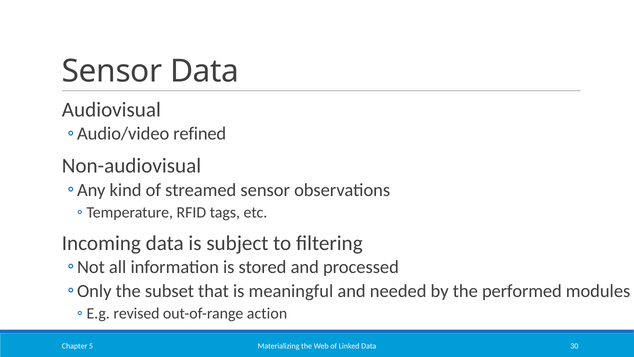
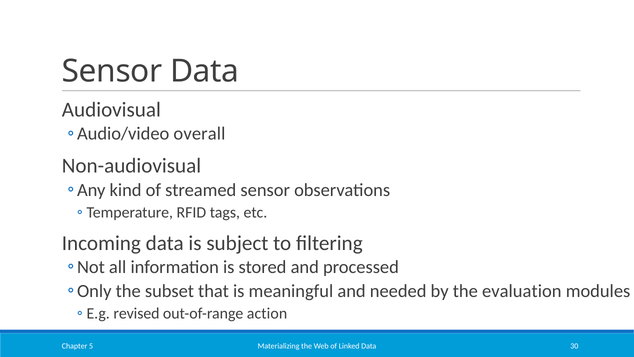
refined: refined -> overall
performed: performed -> evaluation
